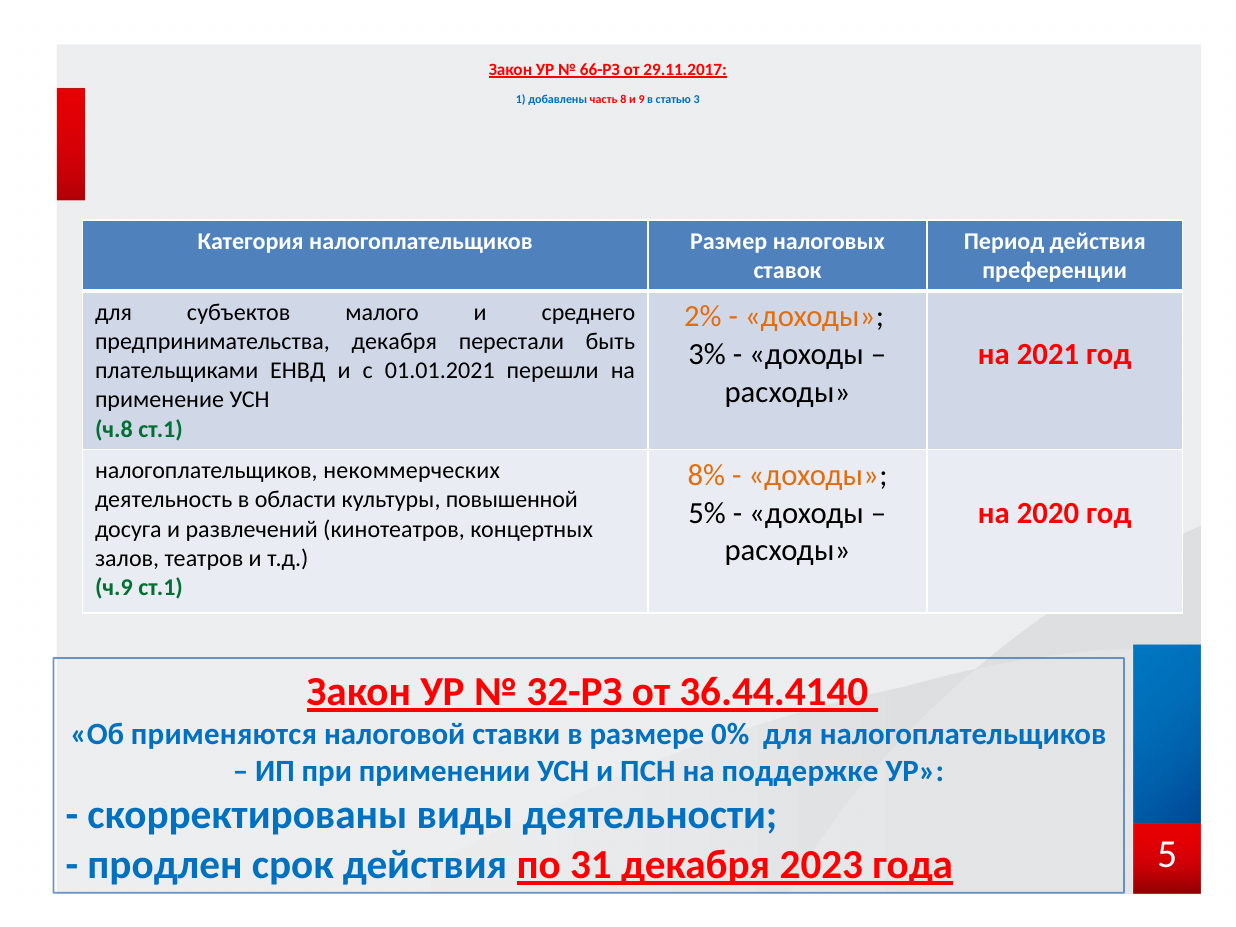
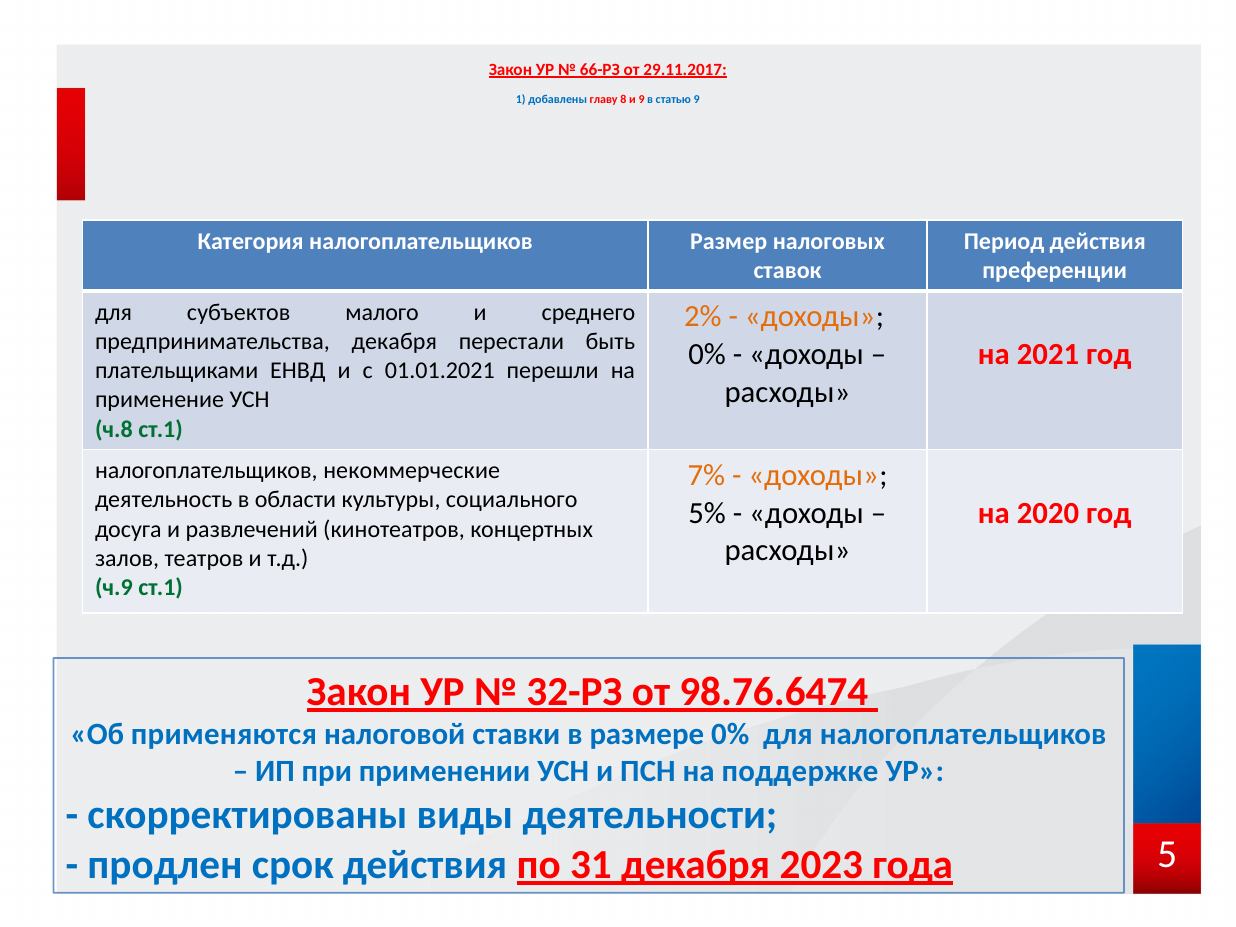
часть: часть -> главу
статью 3: 3 -> 9
3% at (707, 354): 3% -> 0%
некоммерческих: некоммерческих -> некоммерческие
8%: 8% -> 7%
повышенной: повышенной -> социального
36.44.4140: 36.44.4140 -> 98.76.6474
